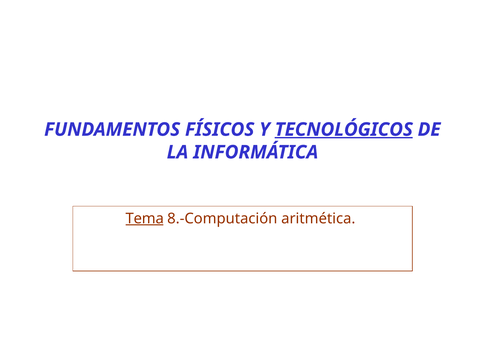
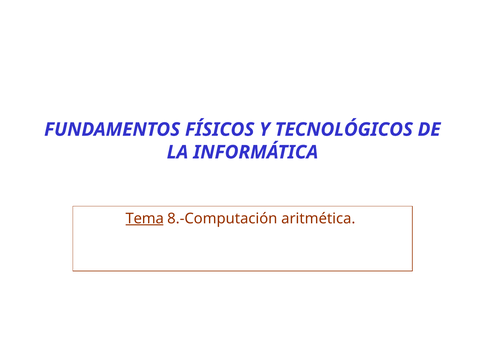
TECNOLÓGICOS underline: present -> none
